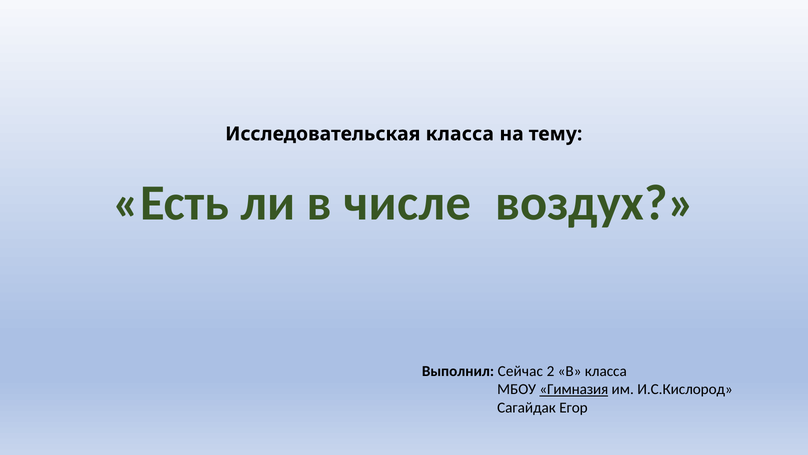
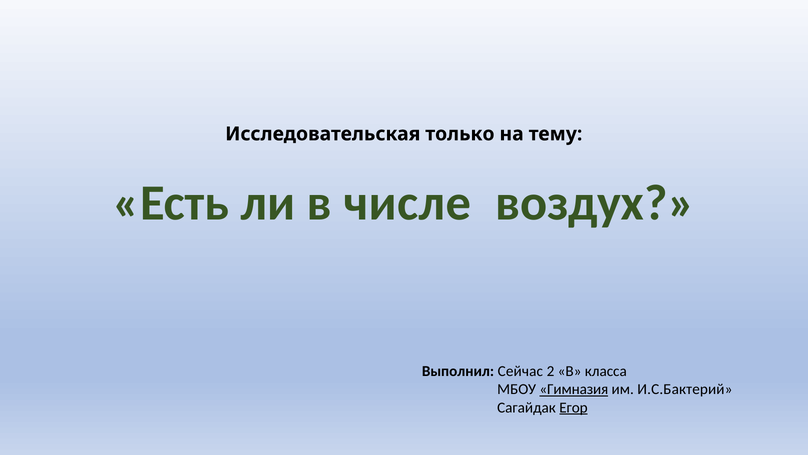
Исследовательская класса: класса -> только
И.С.Кислород: И.С.Кислород -> И.С.Бактерий
Егор underline: none -> present
